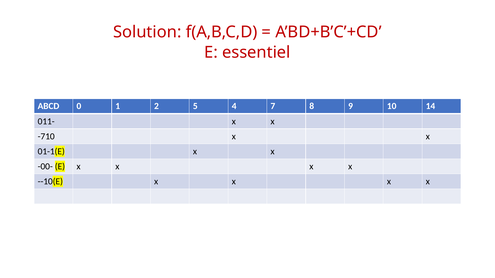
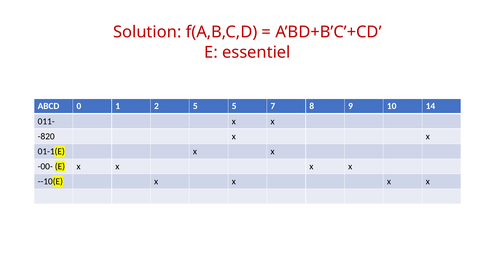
5 4: 4 -> 5
-710: -710 -> -820
